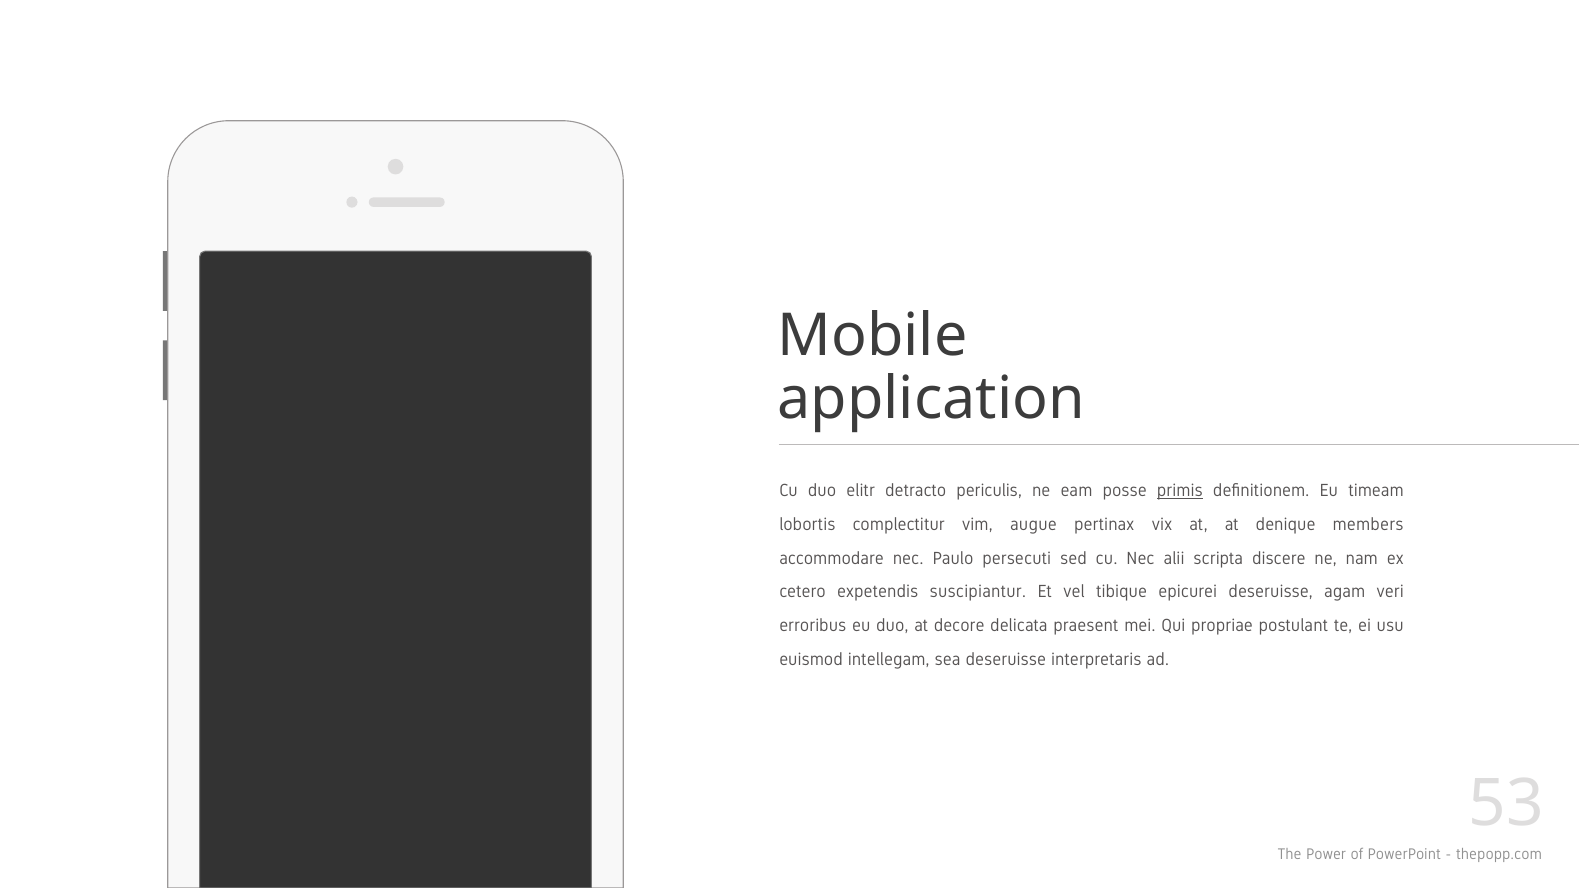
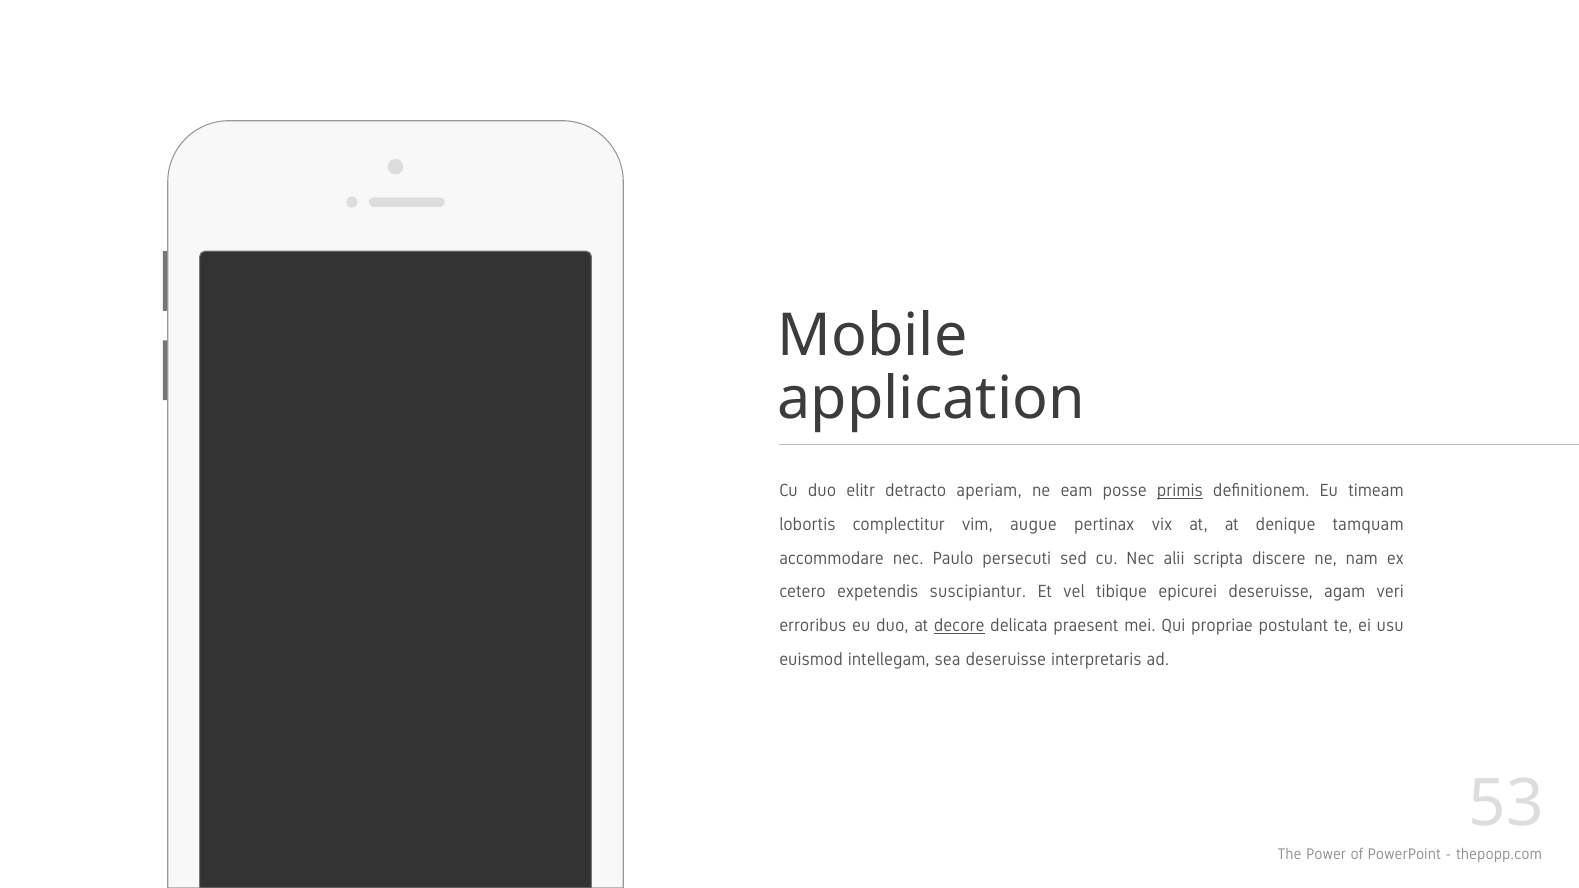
periculis: periculis -> aperiam
members: members -> tamquam
decore underline: none -> present
